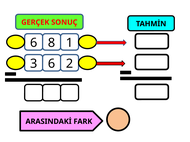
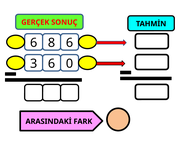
8 1: 1 -> 6
2: 2 -> 0
